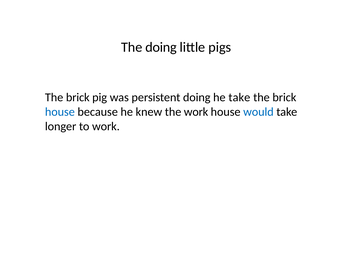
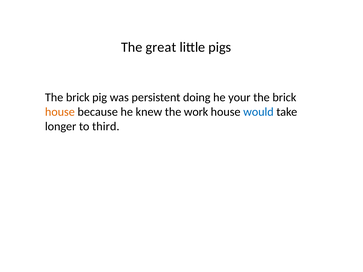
The doing: doing -> great
he take: take -> your
house at (60, 112) colour: blue -> orange
to work: work -> third
